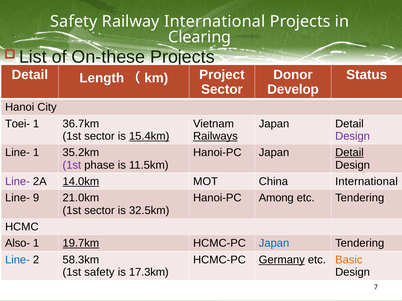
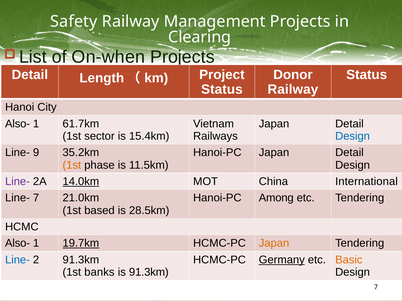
Railway International: International -> Management
On-these: On-these -> On-when
Sector at (222, 90): Sector -> Status
Develop at (293, 90): Develop -> Railway
Toei- at (18, 124): Toei- -> Also-
36.7km: 36.7km -> 61.7km
15.4km underline: present -> none
Railways underline: present -> none
Design at (353, 136) colour: purple -> blue
Line- 1: 1 -> 9
Detail at (349, 153) underline: present -> none
1st at (72, 165) colour: purple -> orange
Line- 9: 9 -> 7
sector at (99, 211): sector -> based
32.5km: 32.5km -> 28.5km
Japan at (274, 244) colour: blue -> orange
2 58.3km: 58.3km -> 91.3km
1st safety: safety -> banks
is 17.3km: 17.3km -> 91.3km
